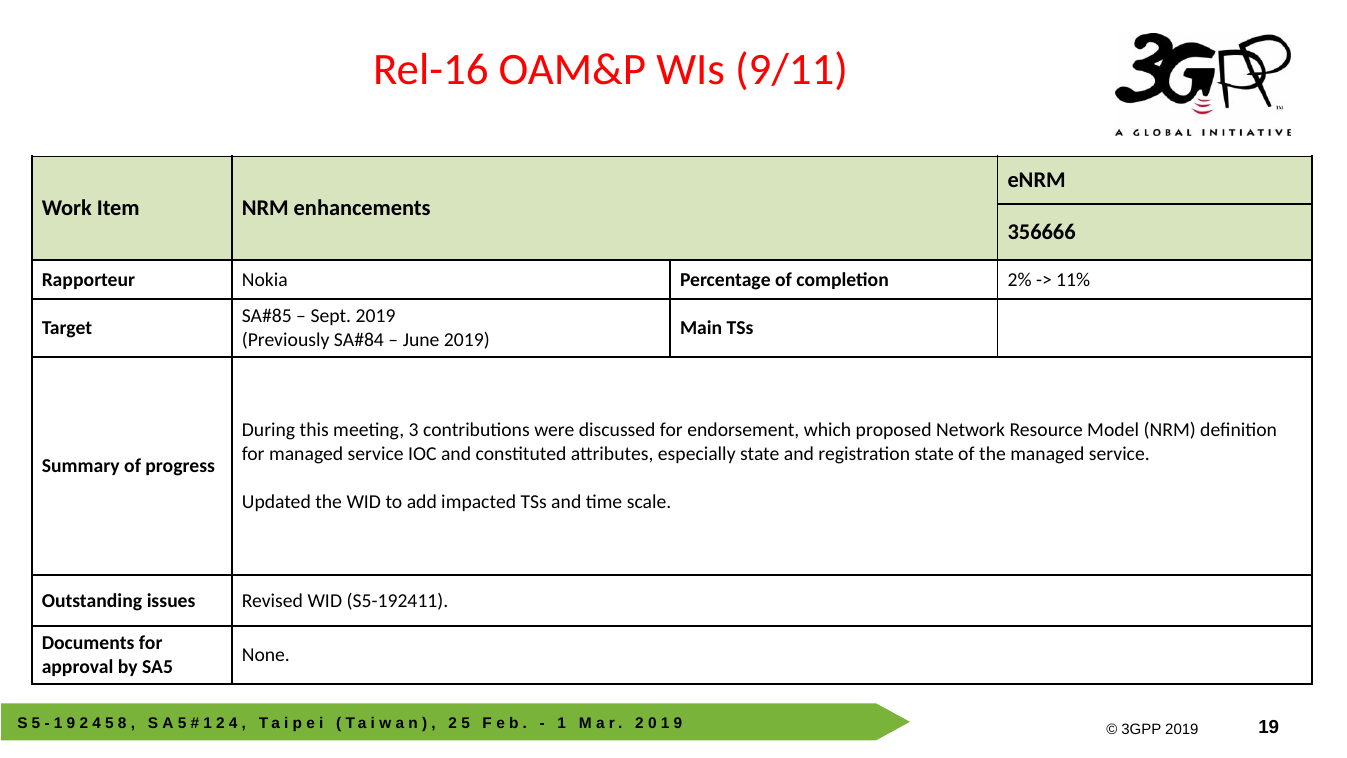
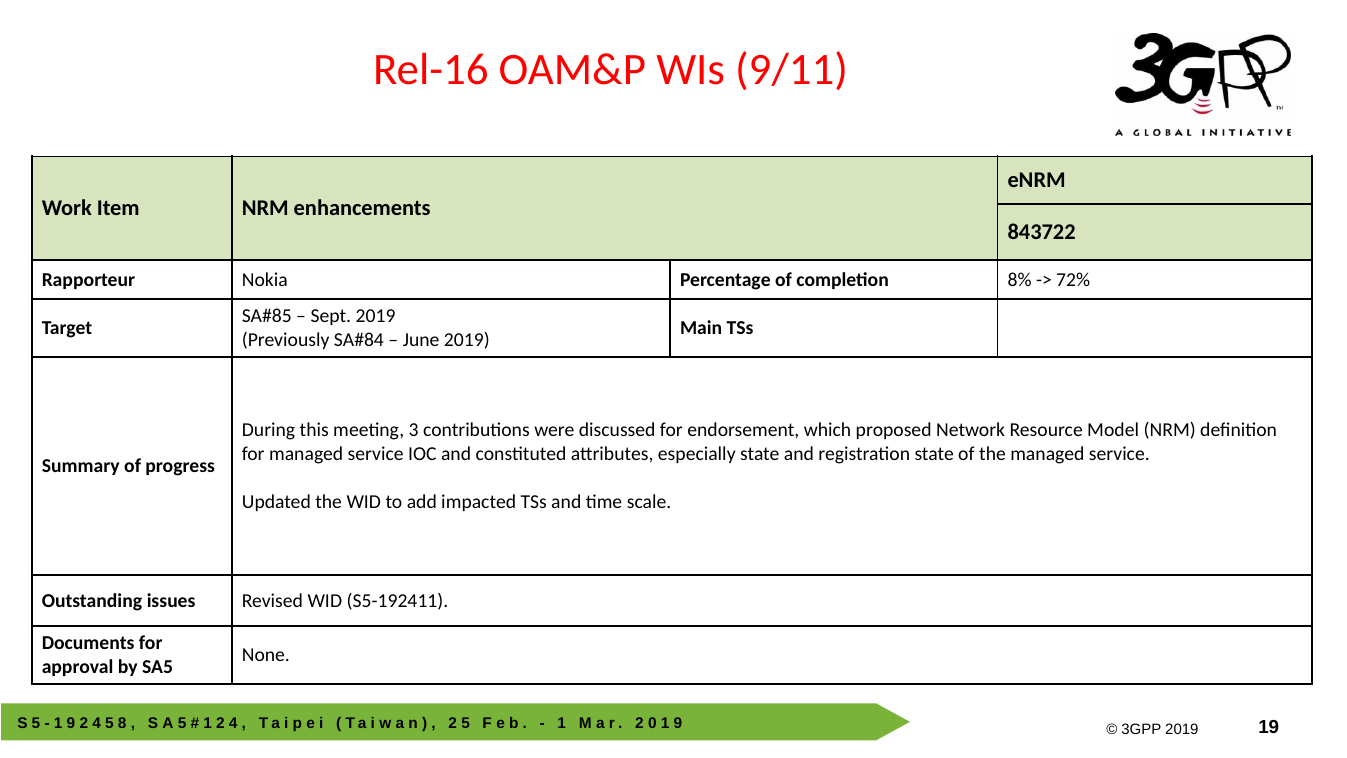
356666: 356666 -> 843722
2%: 2% -> 8%
11%: 11% -> 72%
